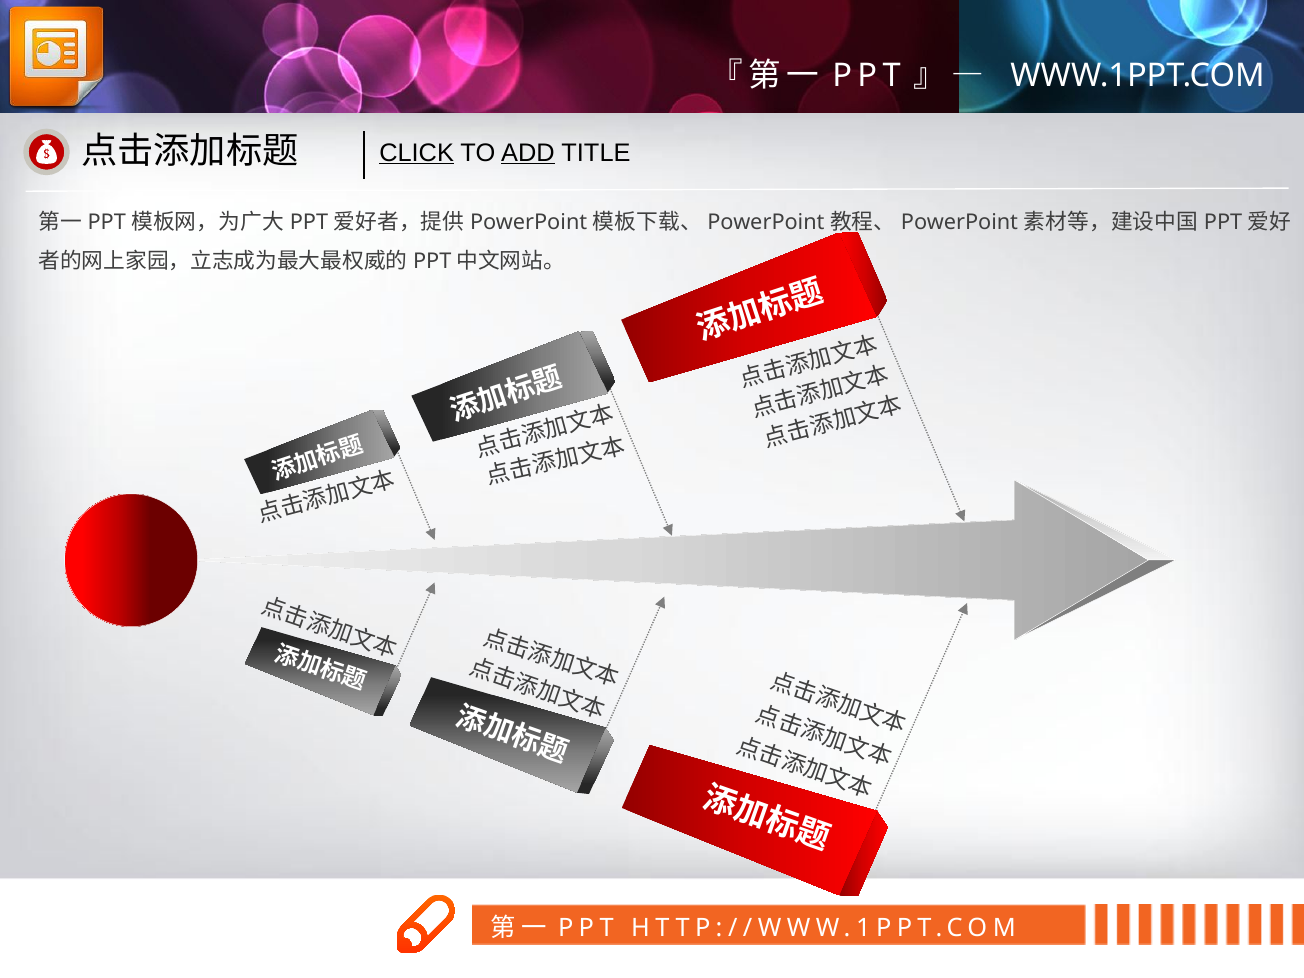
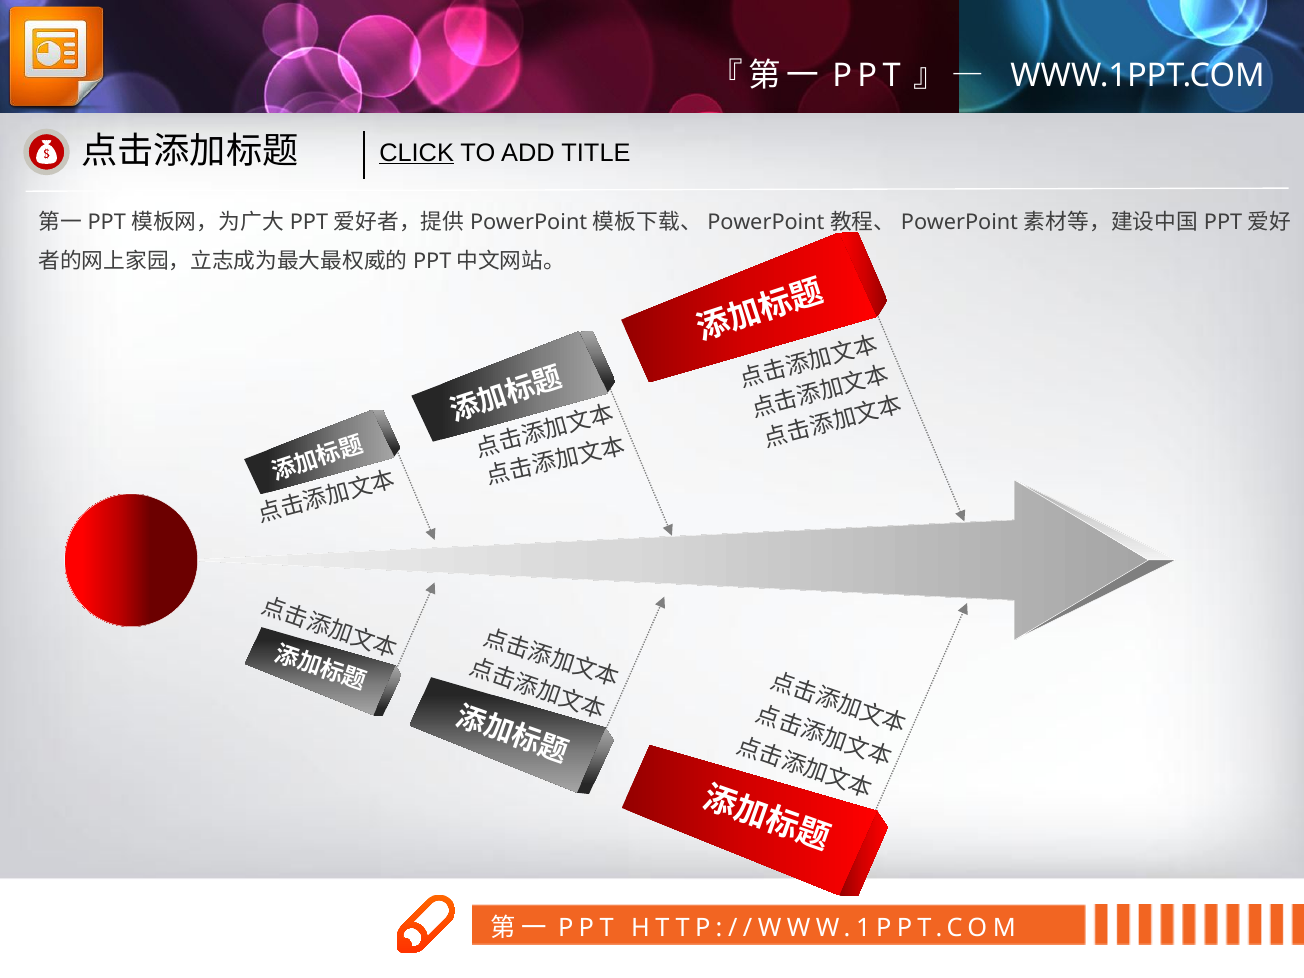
ADD underline: present -> none
